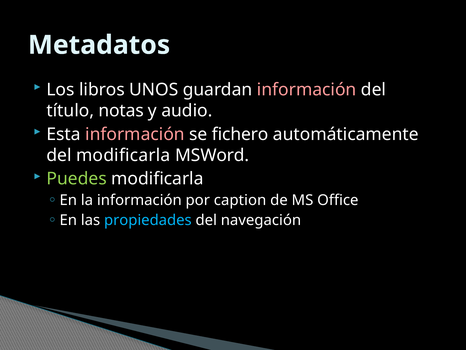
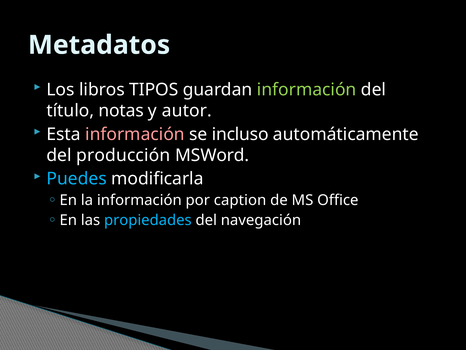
UNOS: UNOS -> TIPOS
información at (307, 90) colour: pink -> light green
audio: audio -> autor
fichero: fichero -> incluso
del modificarla: modificarla -> producción
Puedes colour: light green -> light blue
